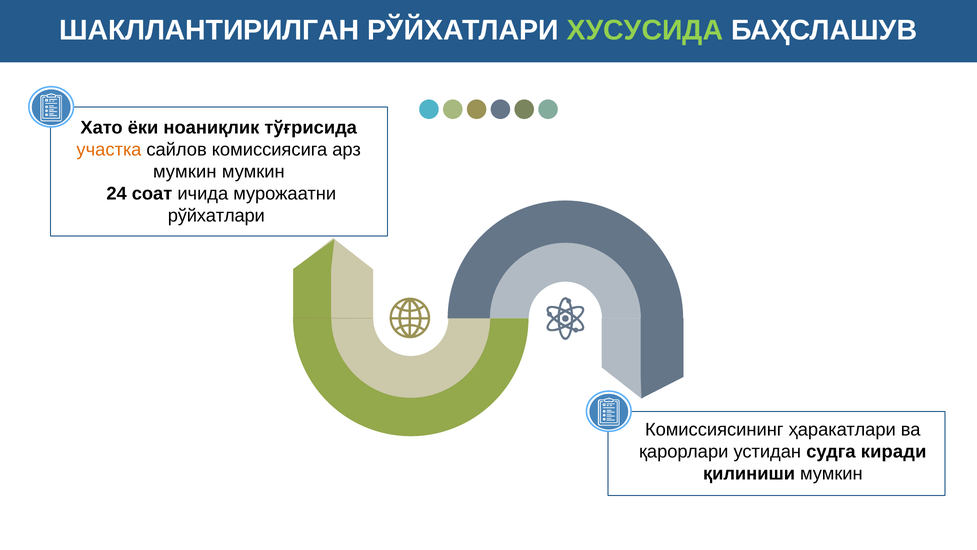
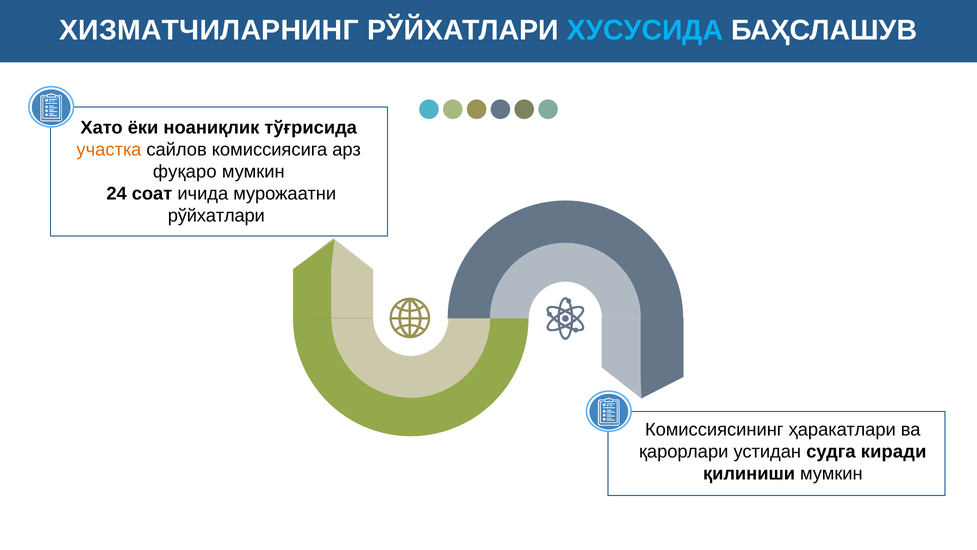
ШАКЛЛАНТИРИЛГАН: ШАКЛЛАНТИРИЛГАН -> ХИЗМАТЧИЛАРНИНГ
ХУСУСИДА colour: light green -> light blue
мумкин at (185, 172): мумкин -> фуқаро
